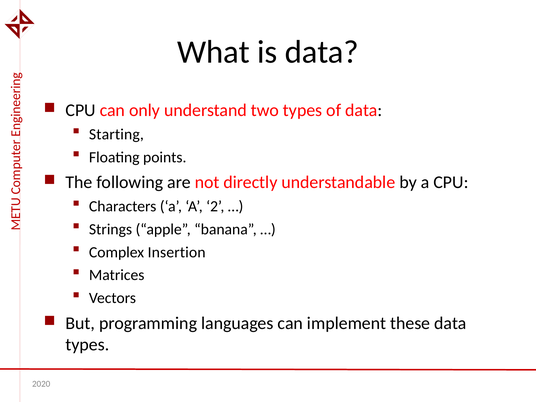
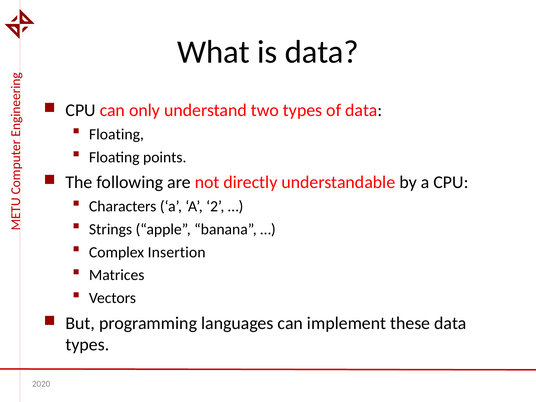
Starting at (116, 134): Starting -> Floating
